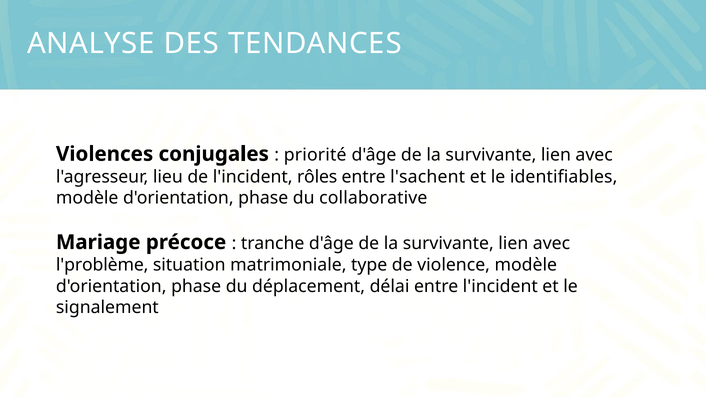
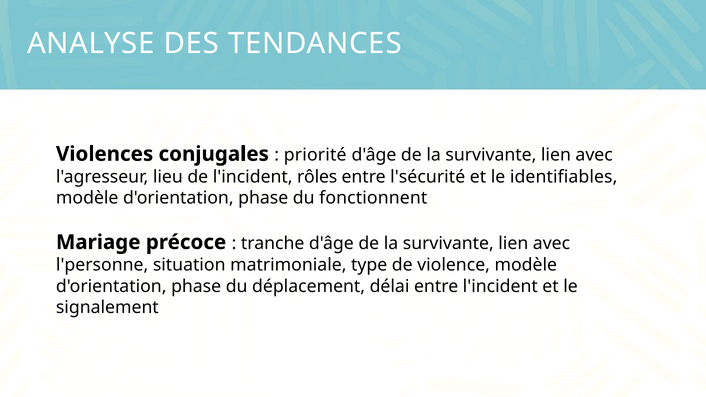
l'sachent: l'sachent -> l'sécurité
collaborative: collaborative -> fonctionnent
l'problème: l'problème -> l'personne
